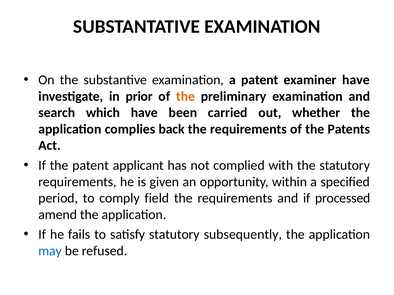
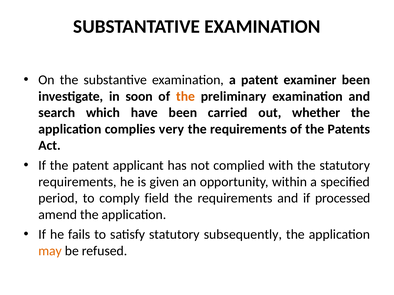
examiner have: have -> been
prior: prior -> soon
back: back -> very
may colour: blue -> orange
